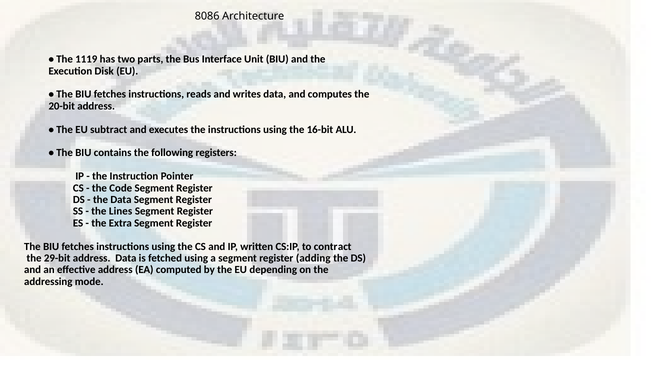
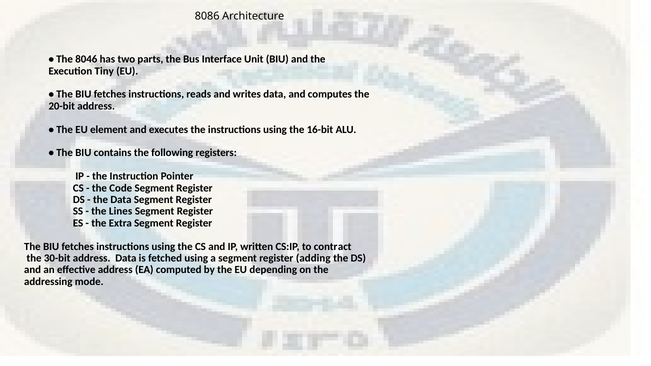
1119: 1119 -> 8046
Disk: Disk -> Tiny
subtract: subtract -> element
29-bit: 29-bit -> 30-bit
